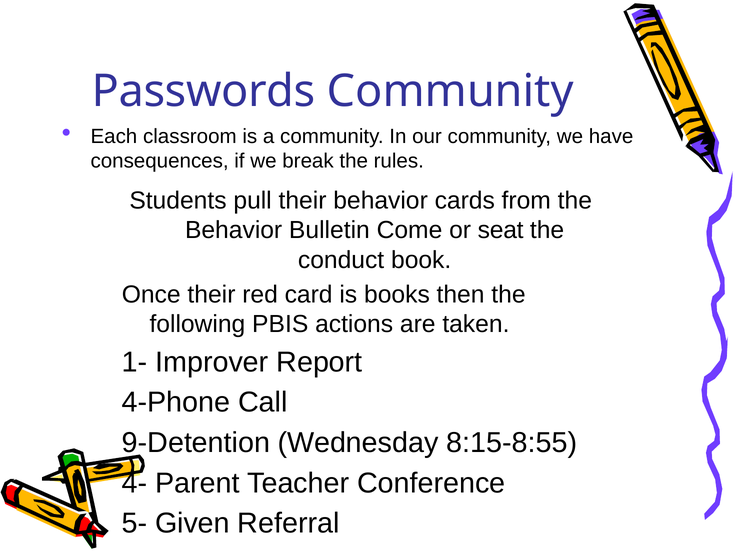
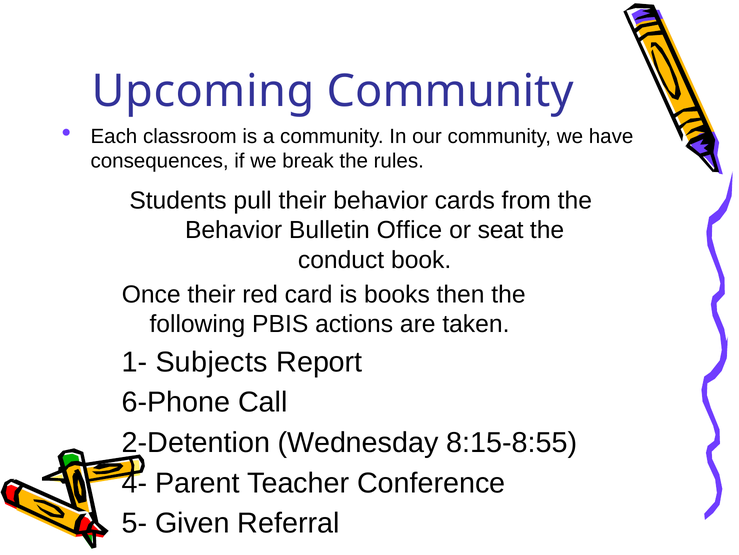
Passwords: Passwords -> Upcoming
Come: Come -> Office
Improver: Improver -> Subjects
4-Phone: 4-Phone -> 6-Phone
9-Detention: 9-Detention -> 2-Detention
